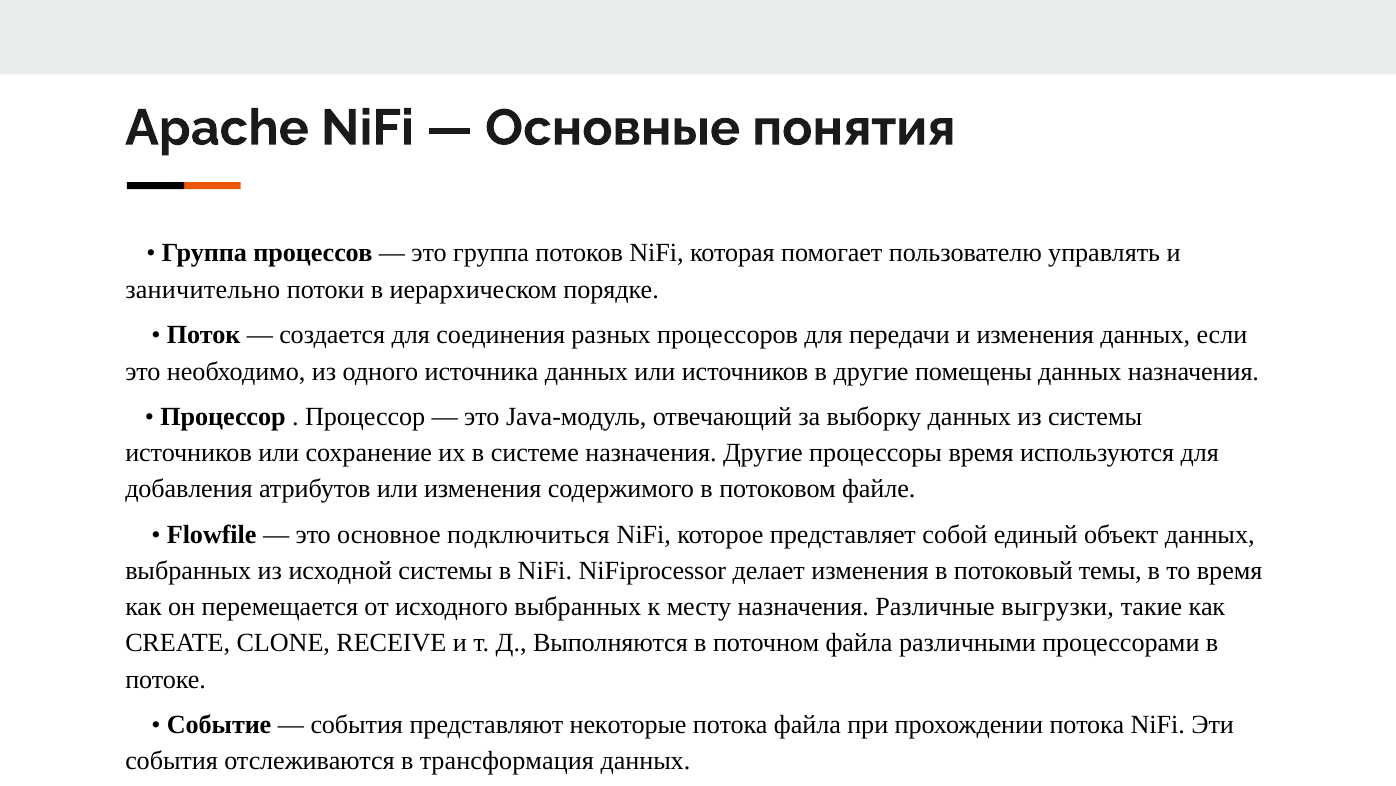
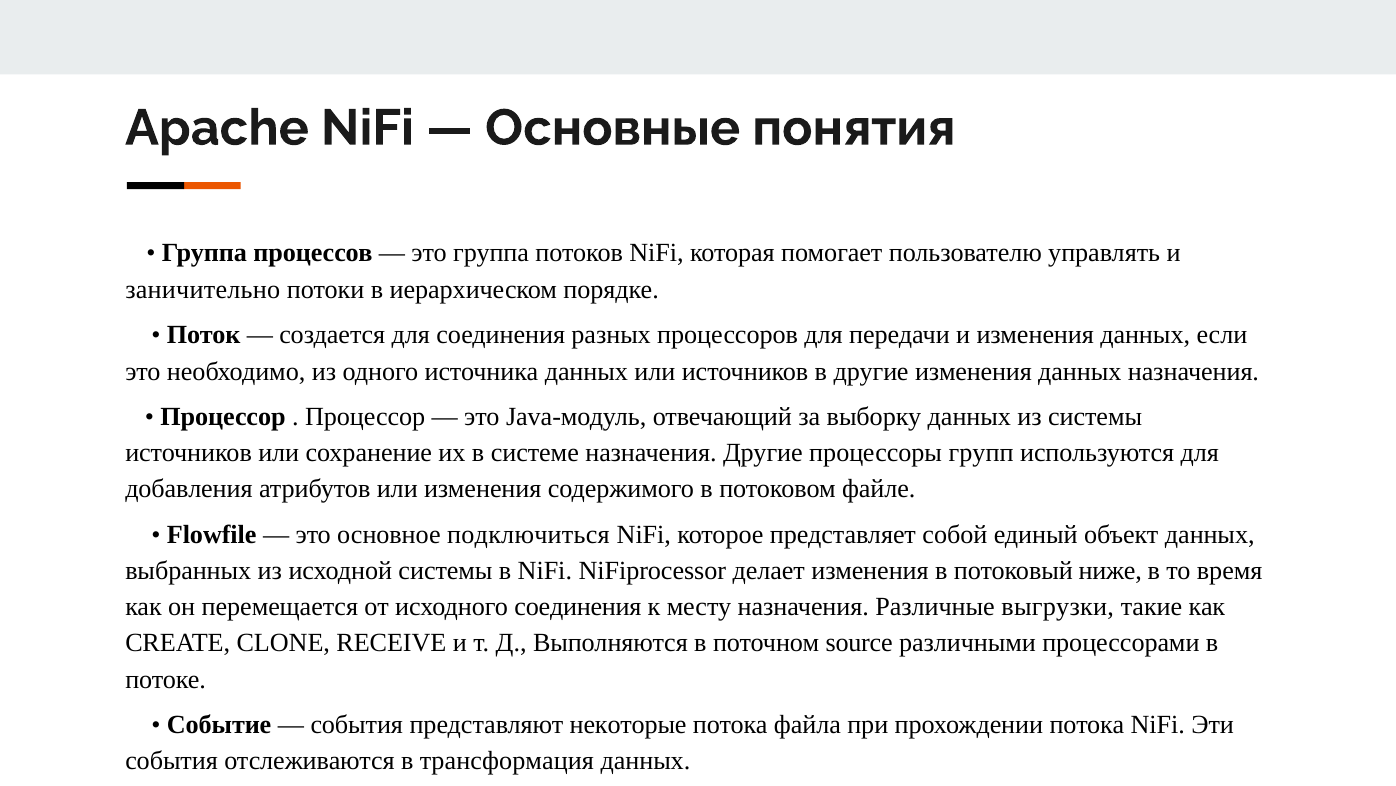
другие помещены: помещены -> изменения
процессоры время: время -> групп
темы: темы -> ниже
исходного выбранных: выбранных -> соединения
поточном файла: файла -> source
